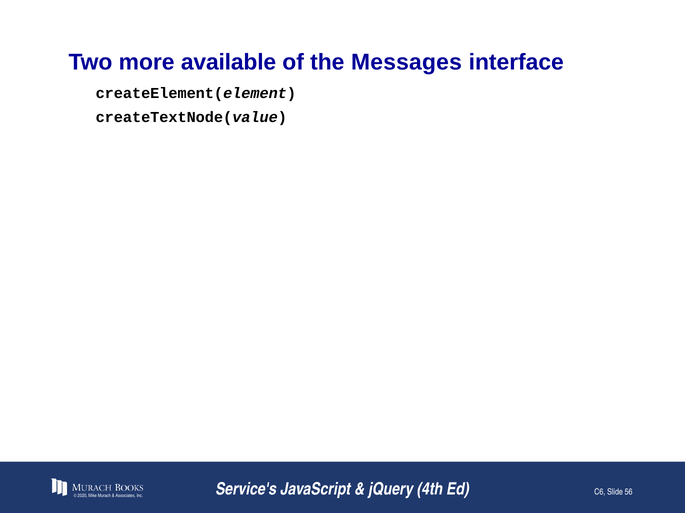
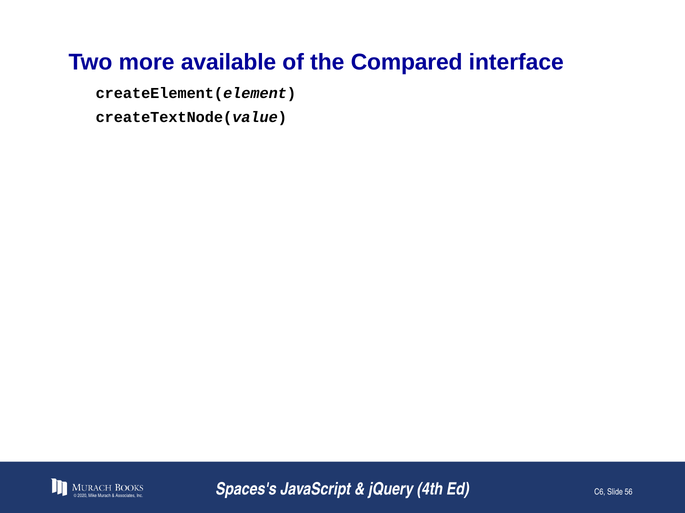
Messages: Messages -> Compared
Service's: Service's -> Spaces's
